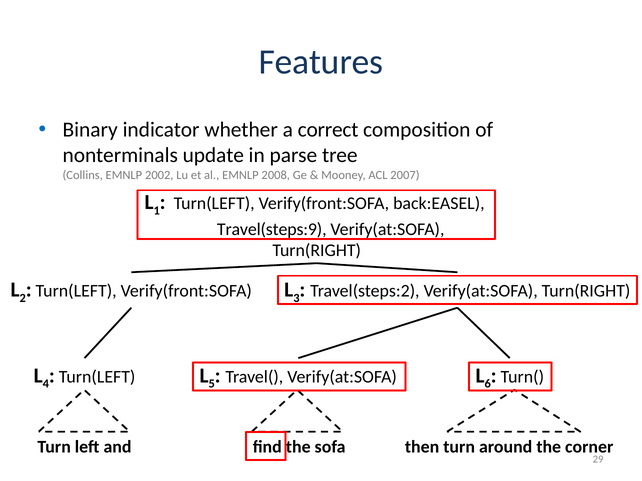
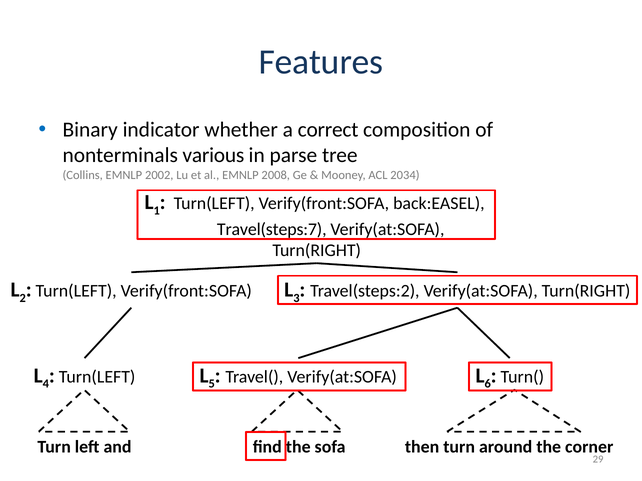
update: update -> various
2007: 2007 -> 2034
Travel(steps:9: Travel(steps:9 -> Travel(steps:7
